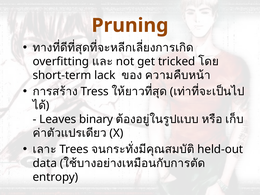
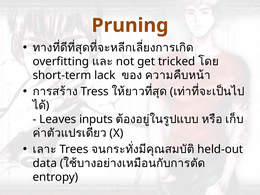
binary: binary -> inputs
